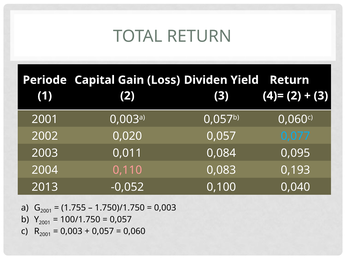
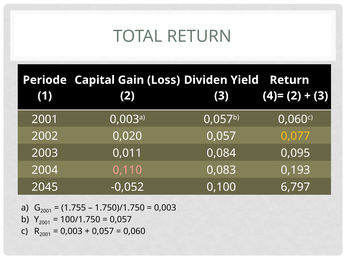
0,077 colour: light blue -> yellow
2013: 2013 -> 2045
0,040: 0,040 -> 6,797
